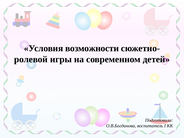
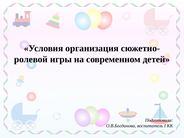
возможности: возможности -> организация
